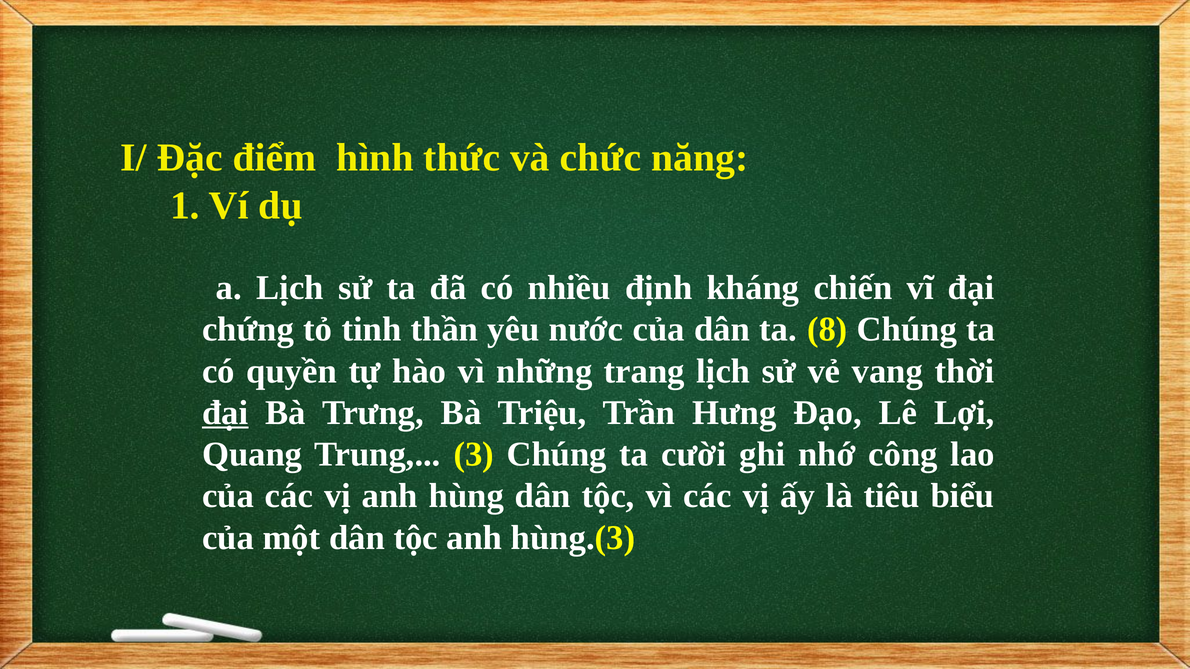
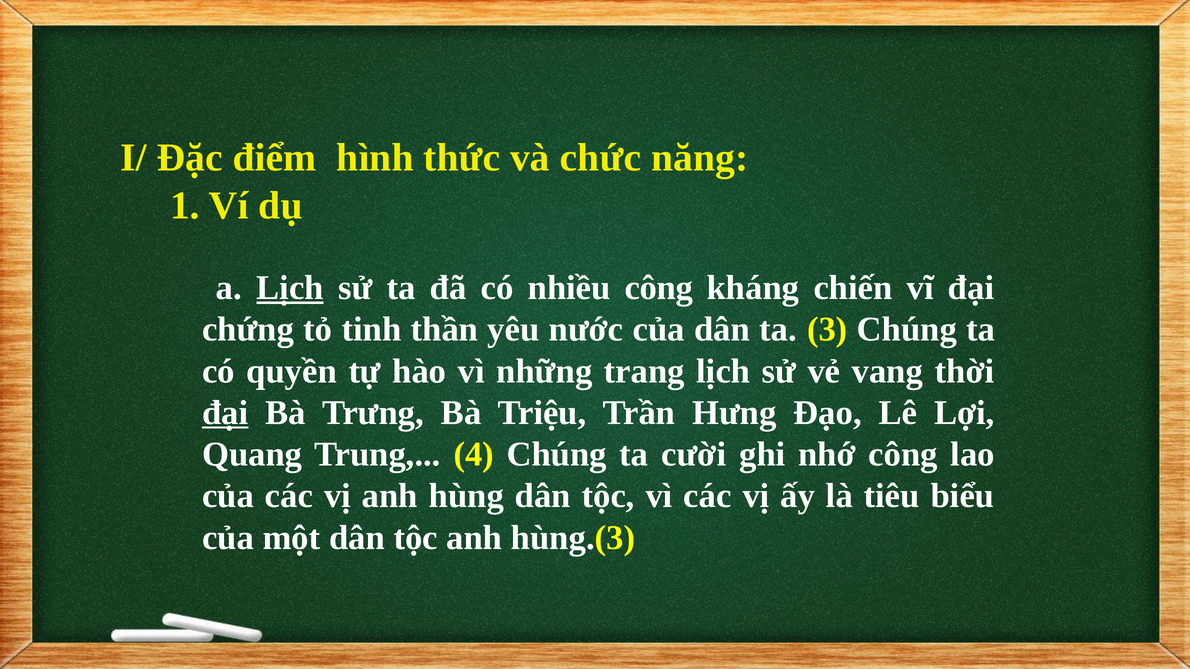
Lịch at (290, 288) underline: none -> present
nhiều định: định -> công
8: 8 -> 3
3: 3 -> 4
